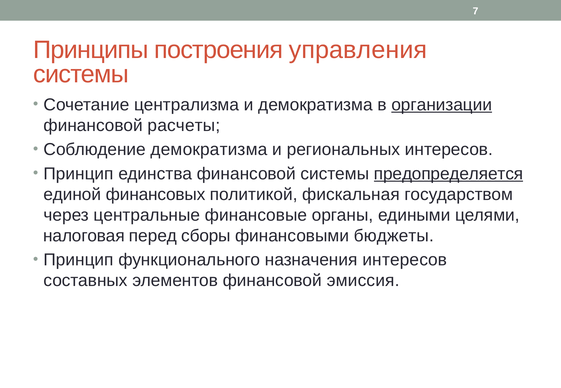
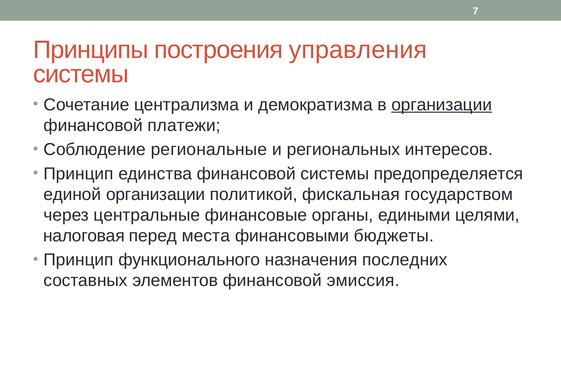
расчеты: расчеты -> платежи
Соблюдение демократизма: демократизма -> региональные
предопределяется underline: present -> none
единой финансовых: финансовых -> организации
сборы: сборы -> места
назначения интересов: интересов -> последних
